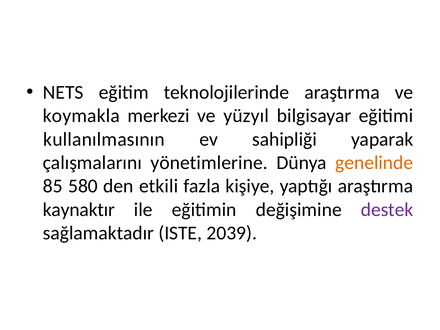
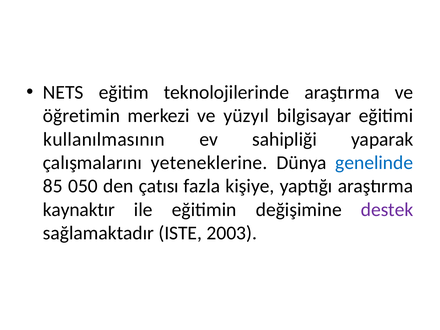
koymakla: koymakla -> öğretimin
yönetimlerine: yönetimlerine -> yeteneklerine
genelinde colour: orange -> blue
580: 580 -> 050
etkili: etkili -> çatısı
2039: 2039 -> 2003
